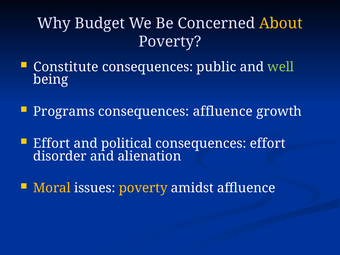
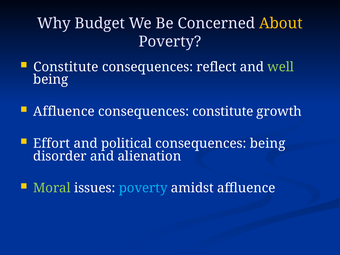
public: public -> reflect
Programs at (64, 112): Programs -> Affluence
consequences affluence: affluence -> constitute
consequences effort: effort -> being
Moral colour: yellow -> light green
poverty at (143, 188) colour: yellow -> light blue
